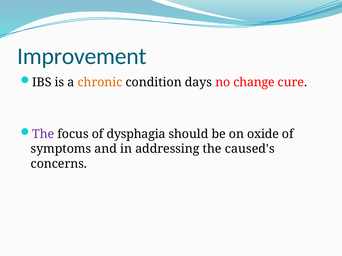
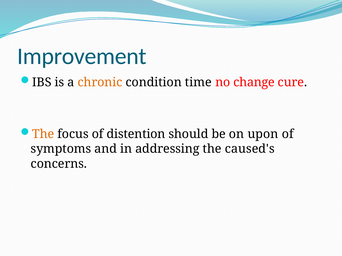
days: days -> time
The at (43, 134) colour: purple -> orange
dysphagia: dysphagia -> distention
oxide: oxide -> upon
